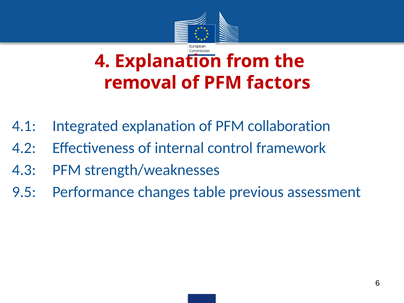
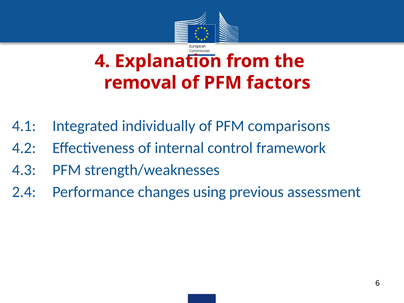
Integrated explanation: explanation -> individually
collaboration: collaboration -> comparisons
9.5: 9.5 -> 2.4
table: table -> using
